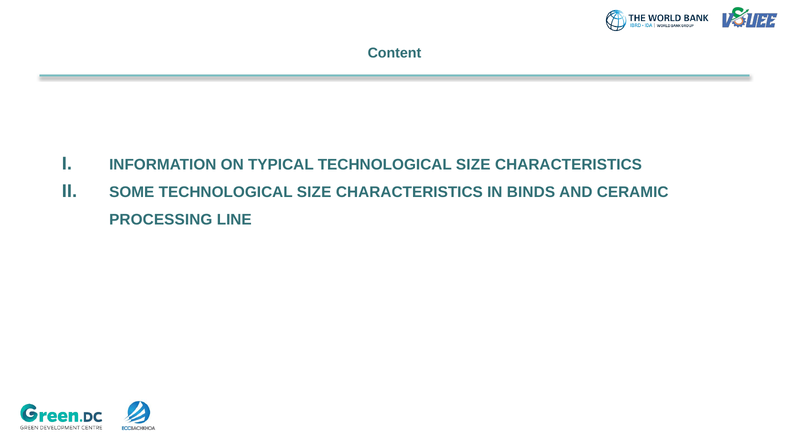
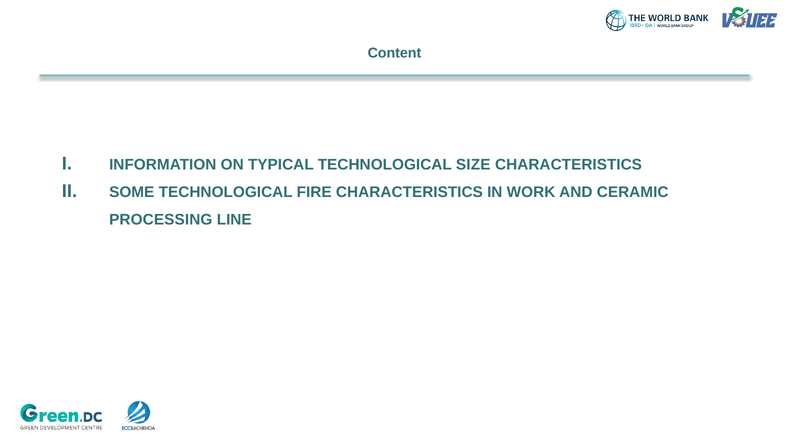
SOME TECHNOLOGICAL SIZE: SIZE -> FIRE
BINDS: BINDS -> WORK
